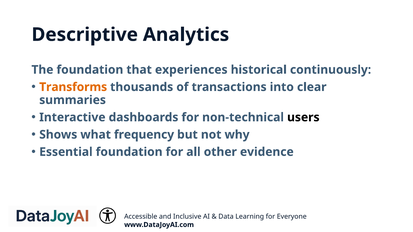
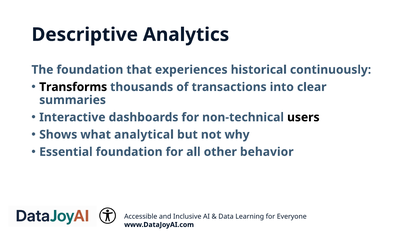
Transforms colour: orange -> black
frequency: frequency -> analytical
evidence: evidence -> behavior
